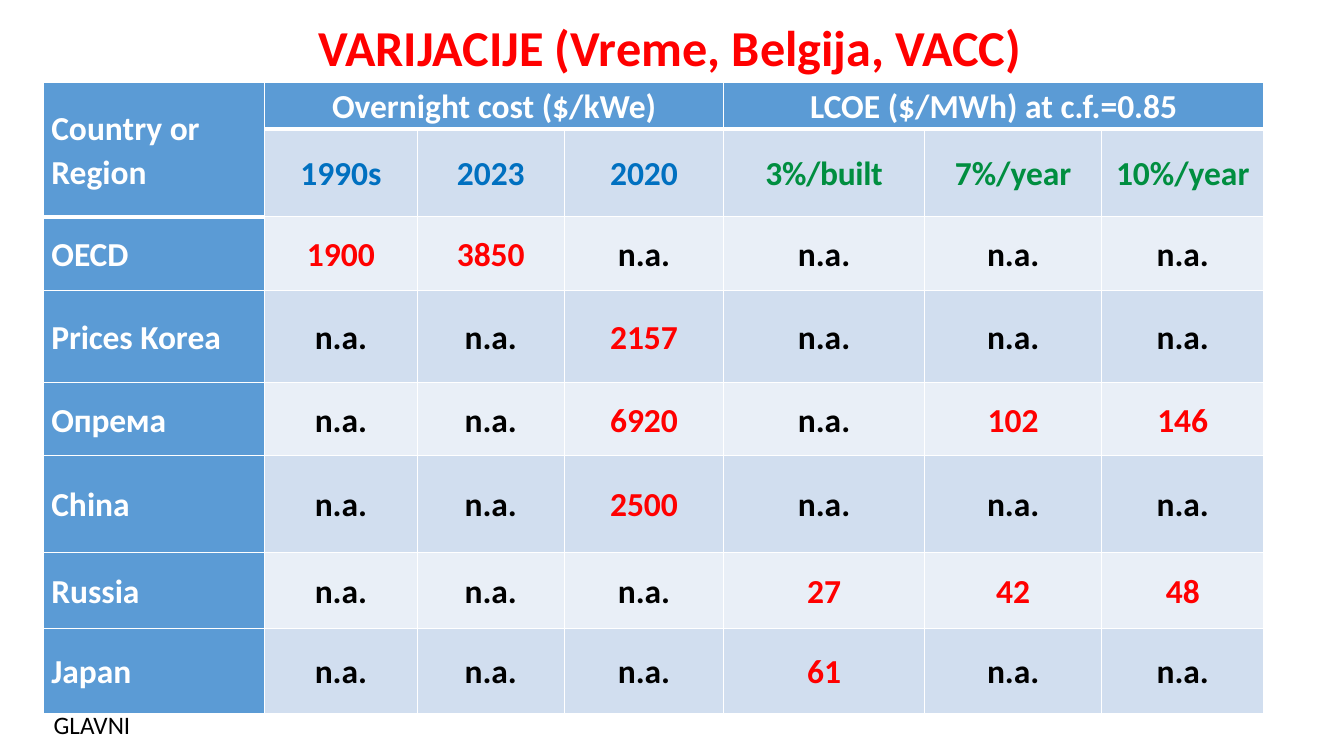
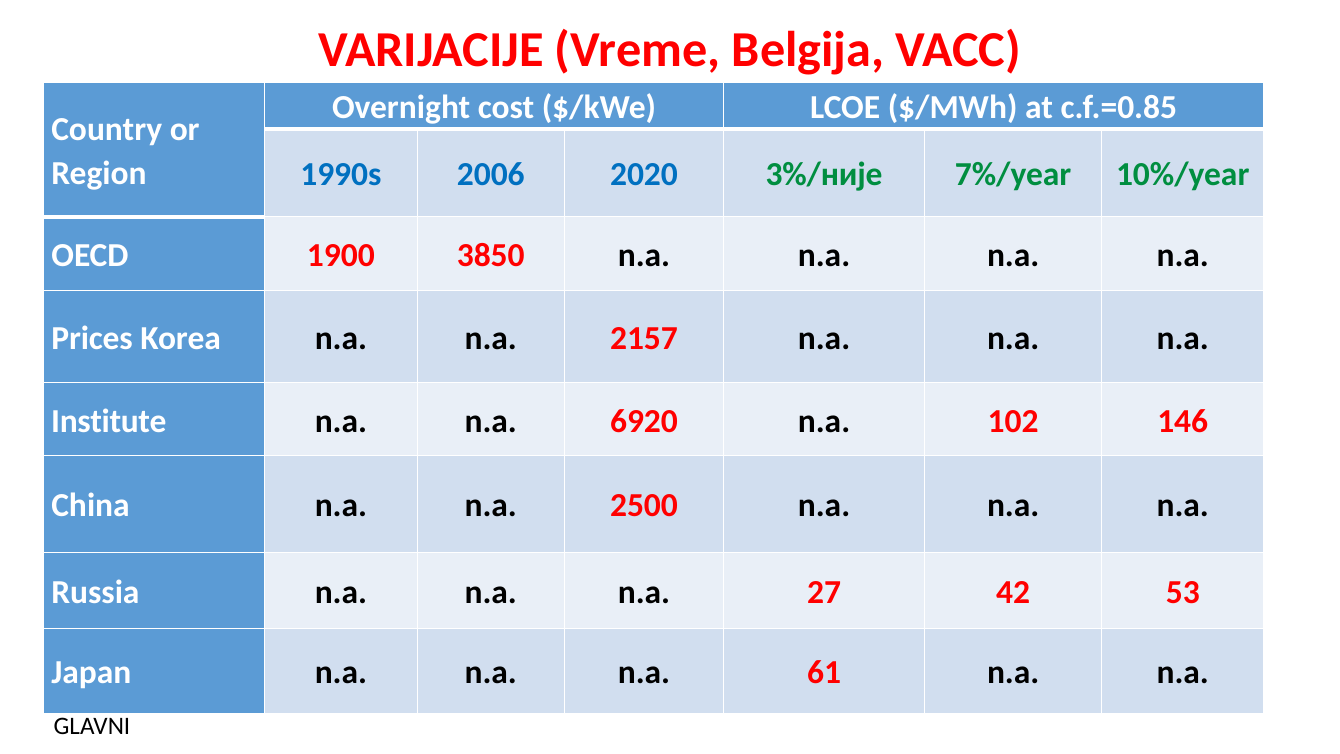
2023: 2023 -> 2006
3%/built: 3%/built -> 3%/није
Опрема: Опрема -> Institute
48: 48 -> 53
